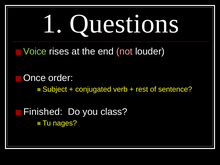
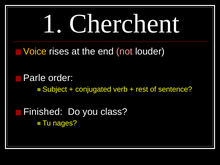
Questions: Questions -> Cherchent
Voice colour: light green -> yellow
Once: Once -> Parle
